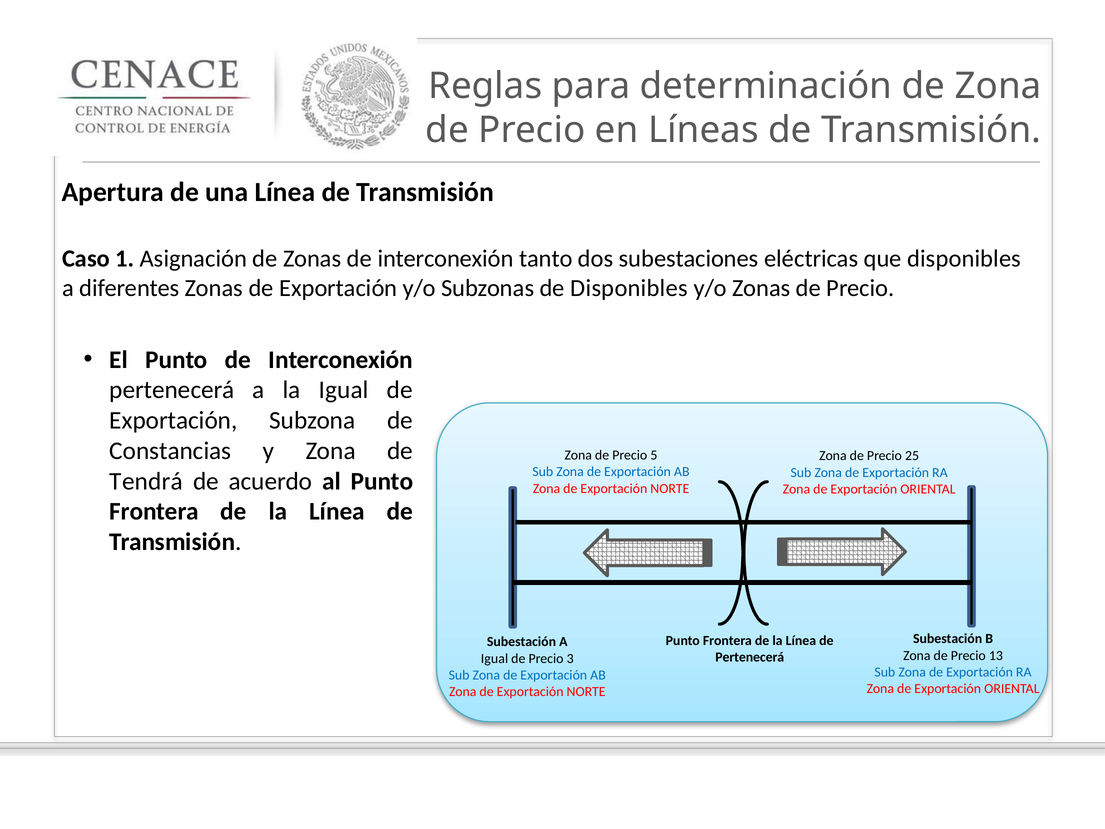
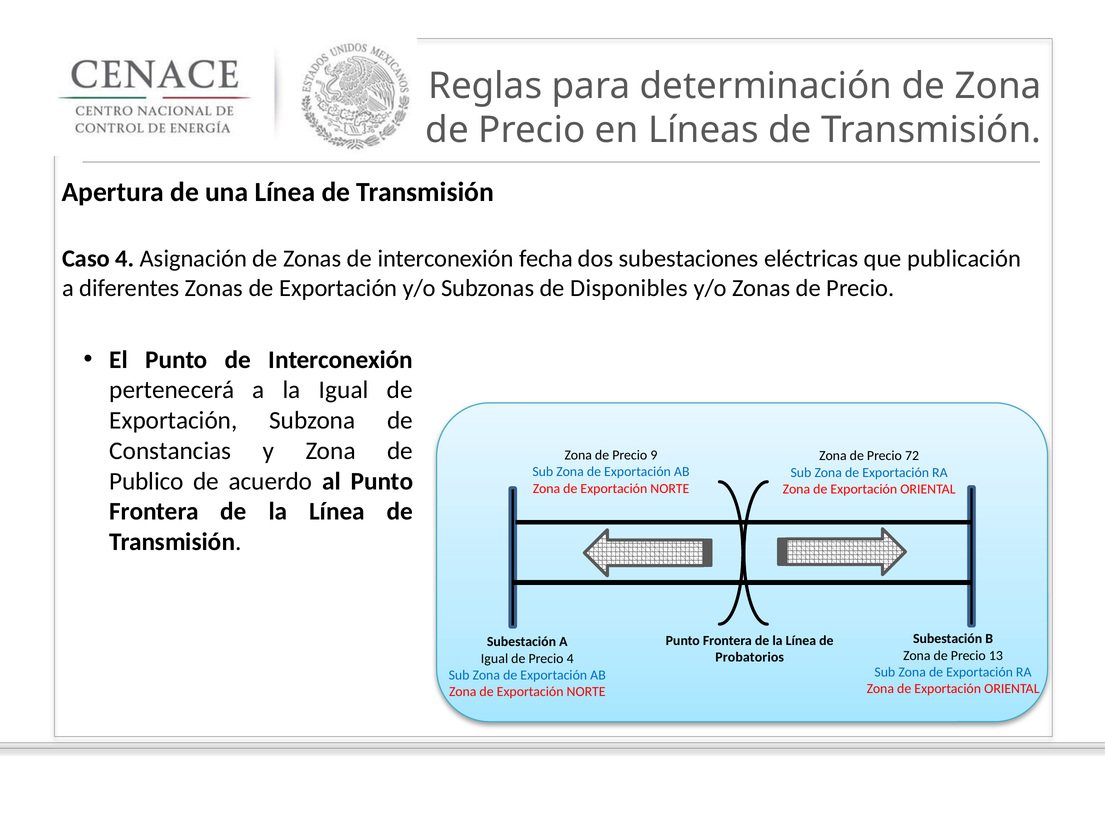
Caso 1: 1 -> 4
tanto: tanto -> fecha
que disponibles: disponibles -> publicación
5: 5 -> 9
25: 25 -> 72
Tendrá: Tendrá -> Publico
Pertenecerá at (750, 657): Pertenecerá -> Probatorios
Precio 3: 3 -> 4
